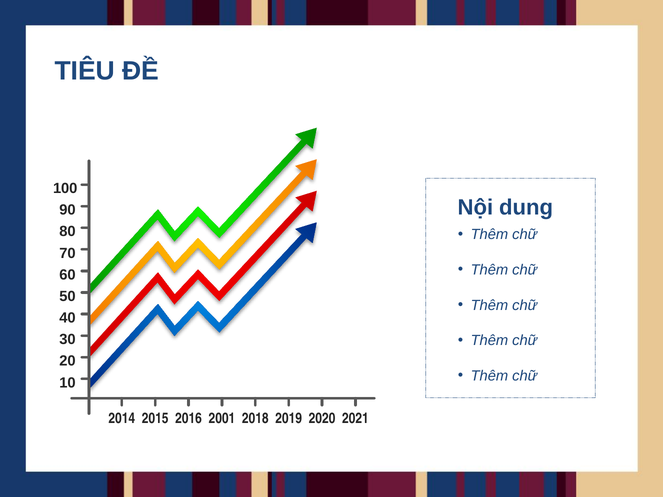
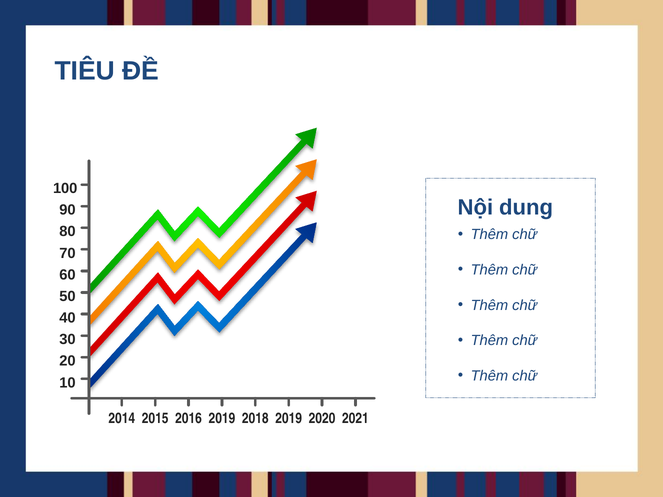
2001 at (222, 418): 2001 -> 2019
